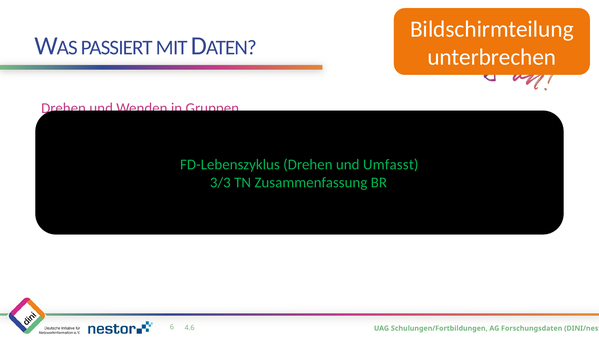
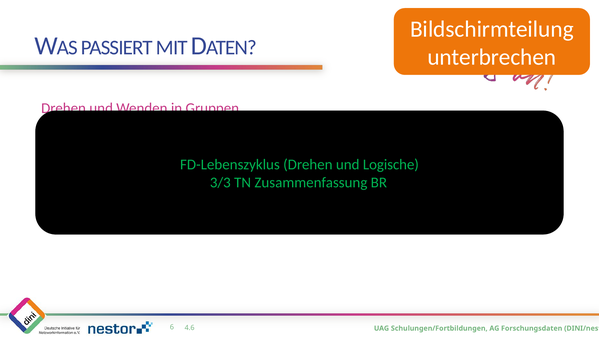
und Umfasst: Umfasst -> Logische
